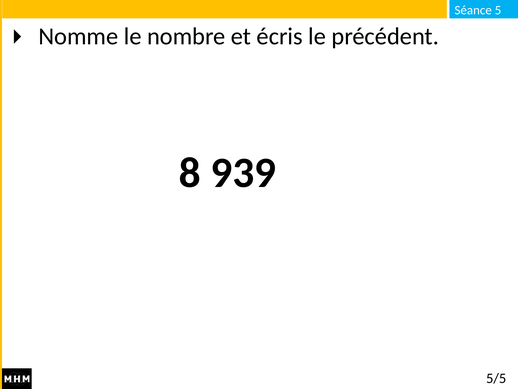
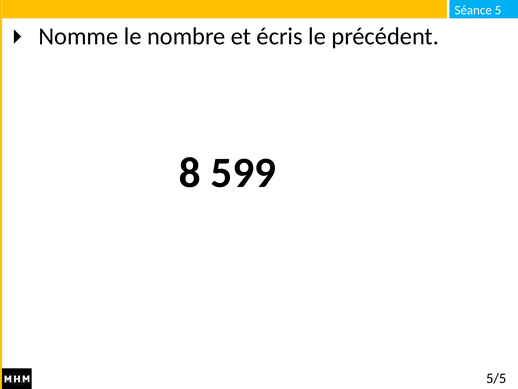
939: 939 -> 599
